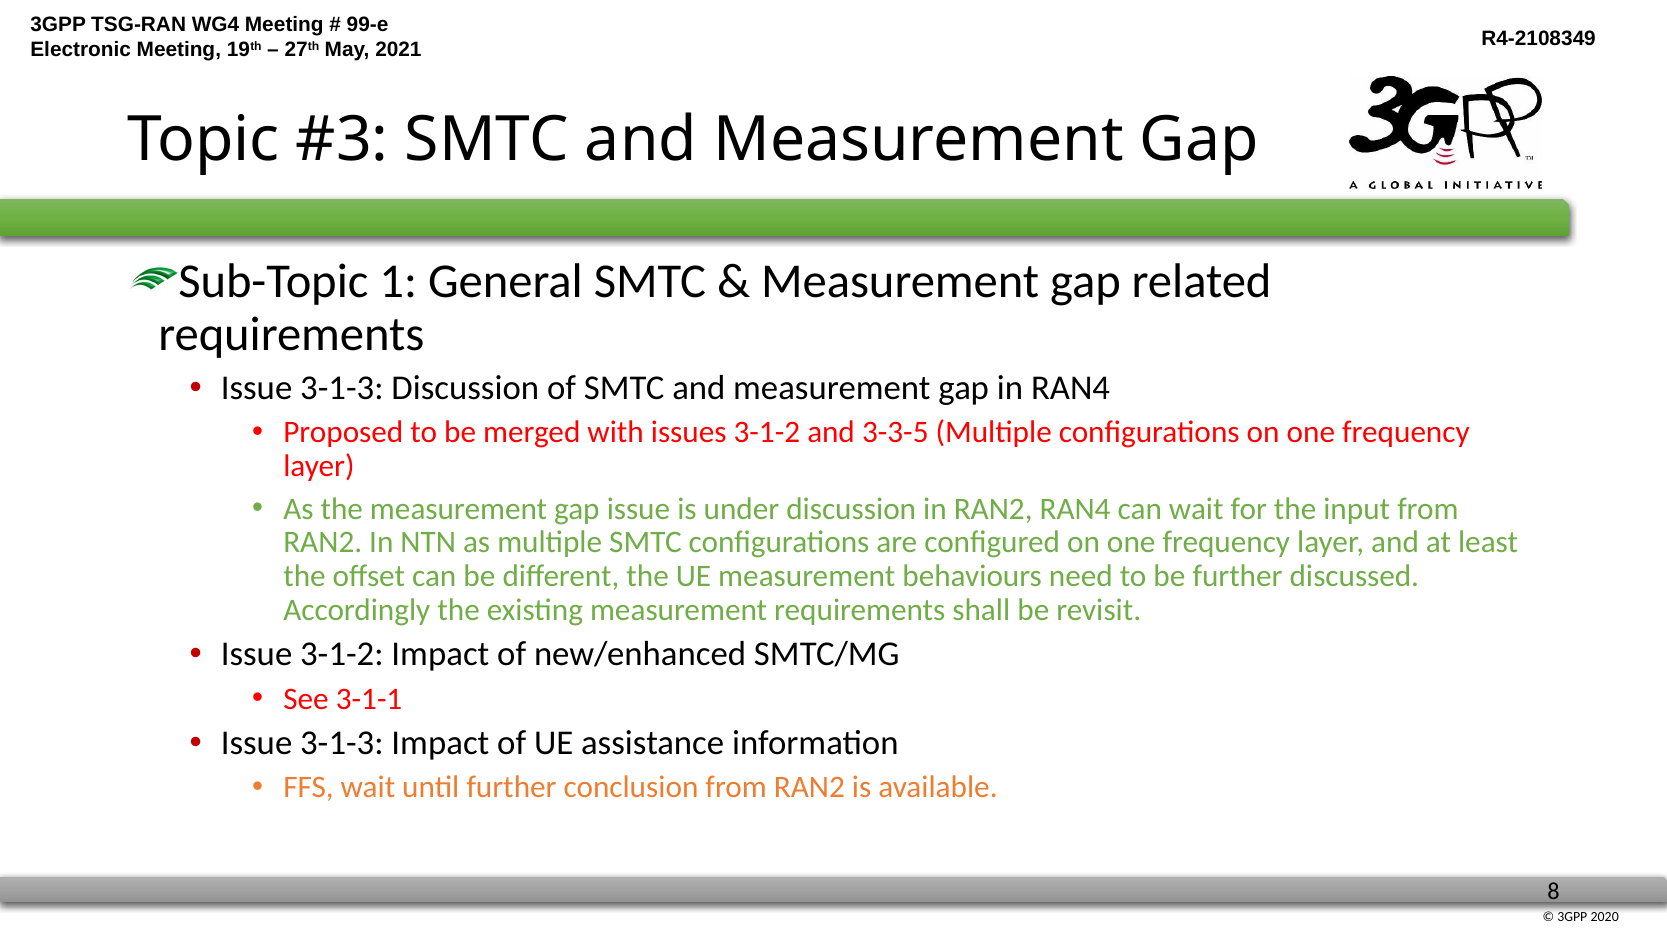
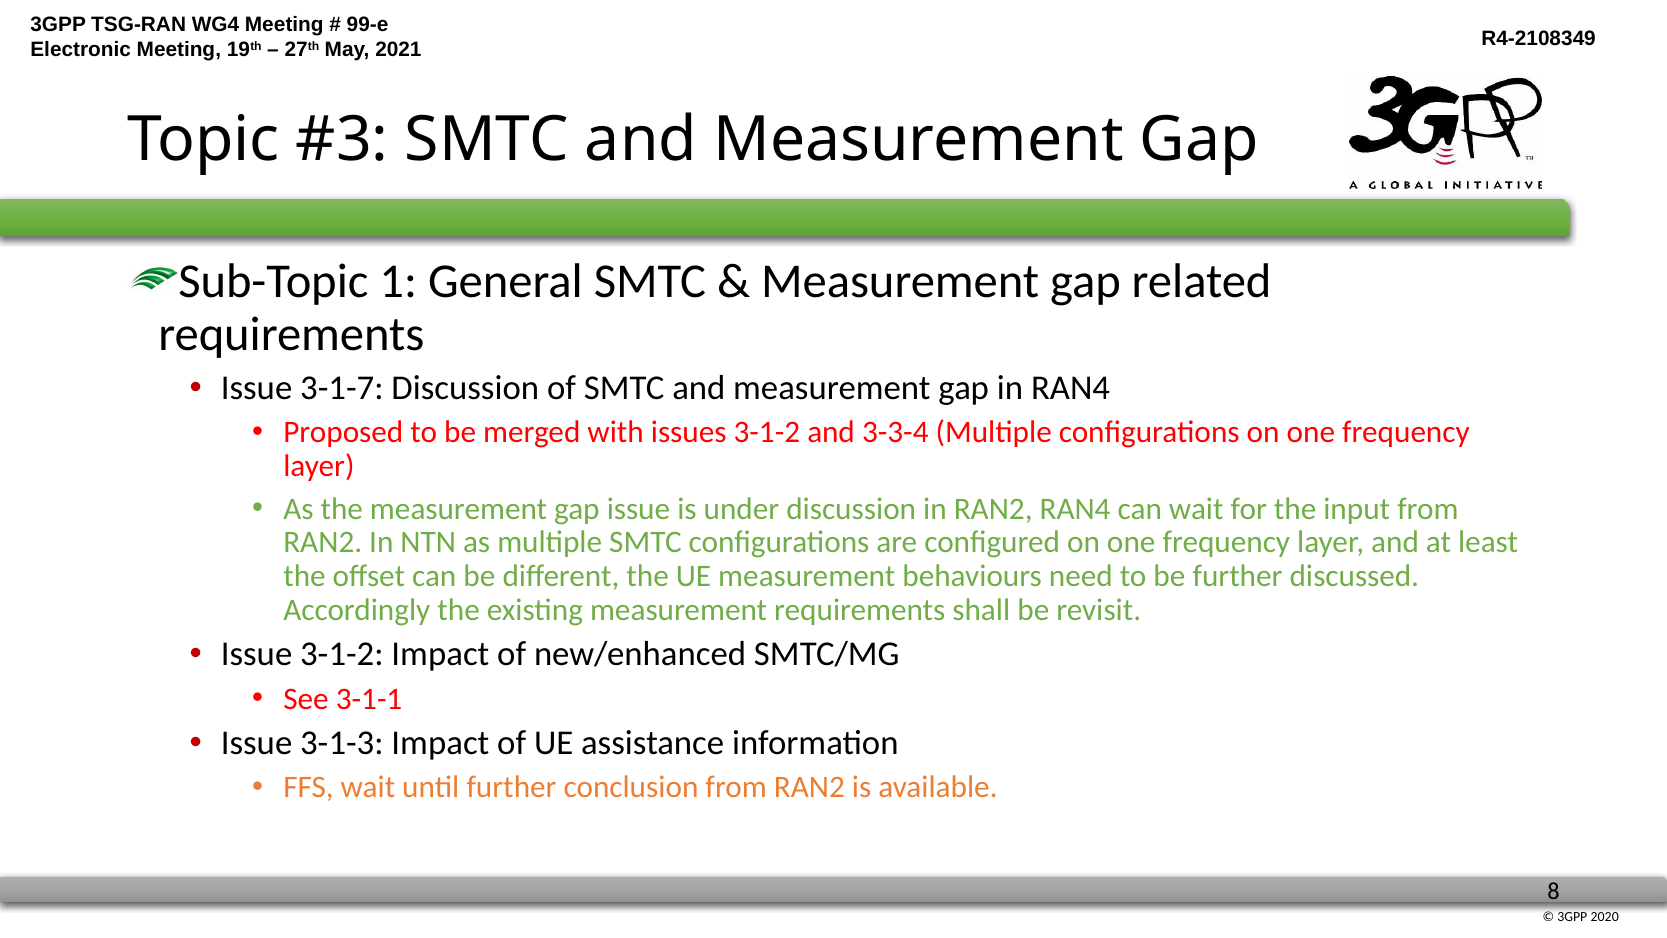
3-1-3 at (342, 388): 3-1-3 -> 3-1-7
3-3-5: 3-3-5 -> 3-3-4
